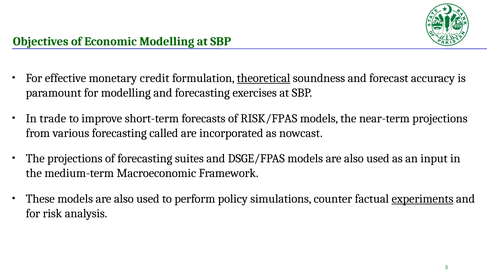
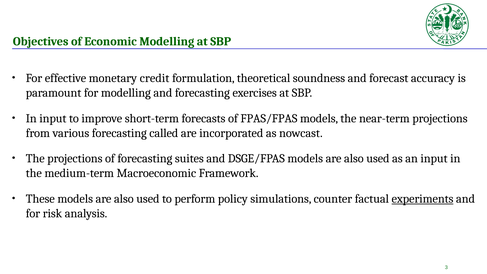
theoretical underline: present -> none
In trade: trade -> input
RISK/FPAS: RISK/FPAS -> FPAS/FPAS
